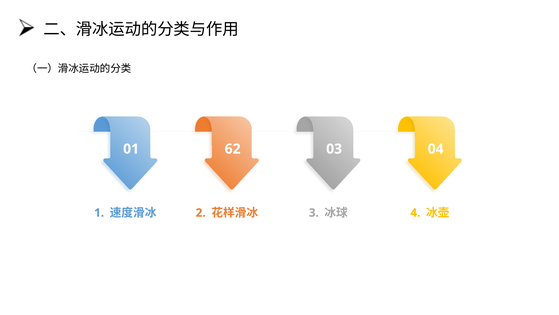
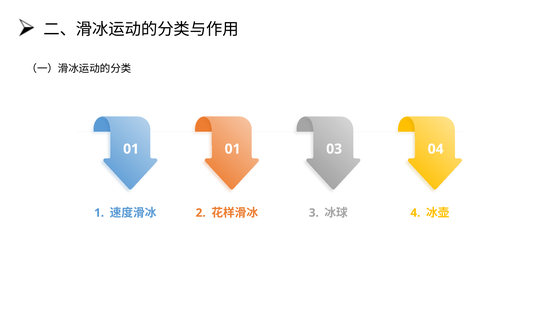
01 62: 62 -> 01
